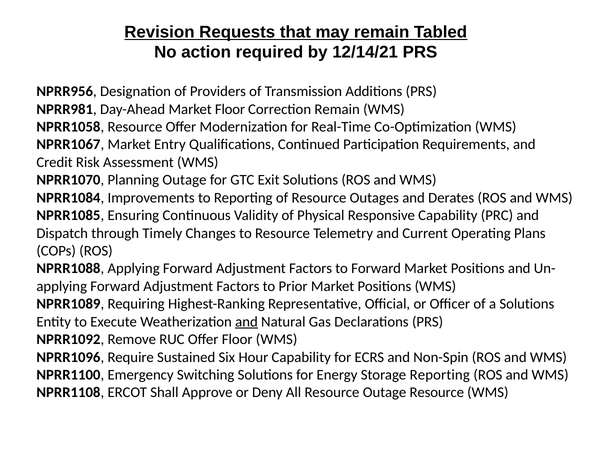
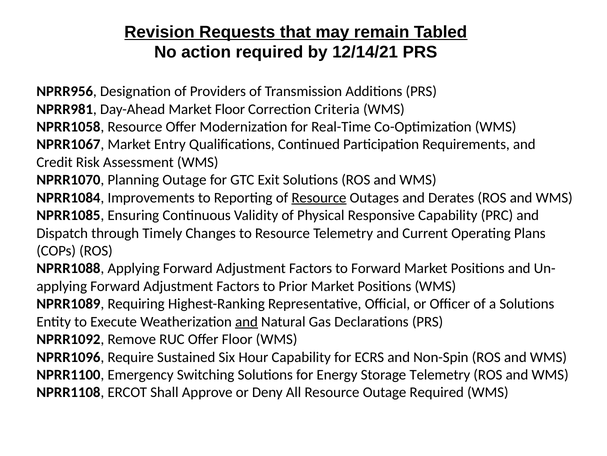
Correction Remain: Remain -> Criteria
Resource at (319, 197) underline: none -> present
Storage Reporting: Reporting -> Telemetry
Outage Resource: Resource -> Required
